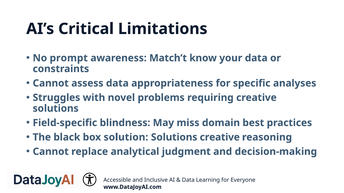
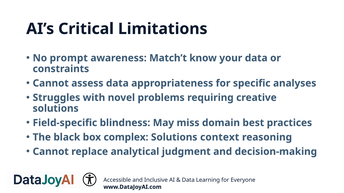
solution: solution -> complex
Solutions creative: creative -> context
